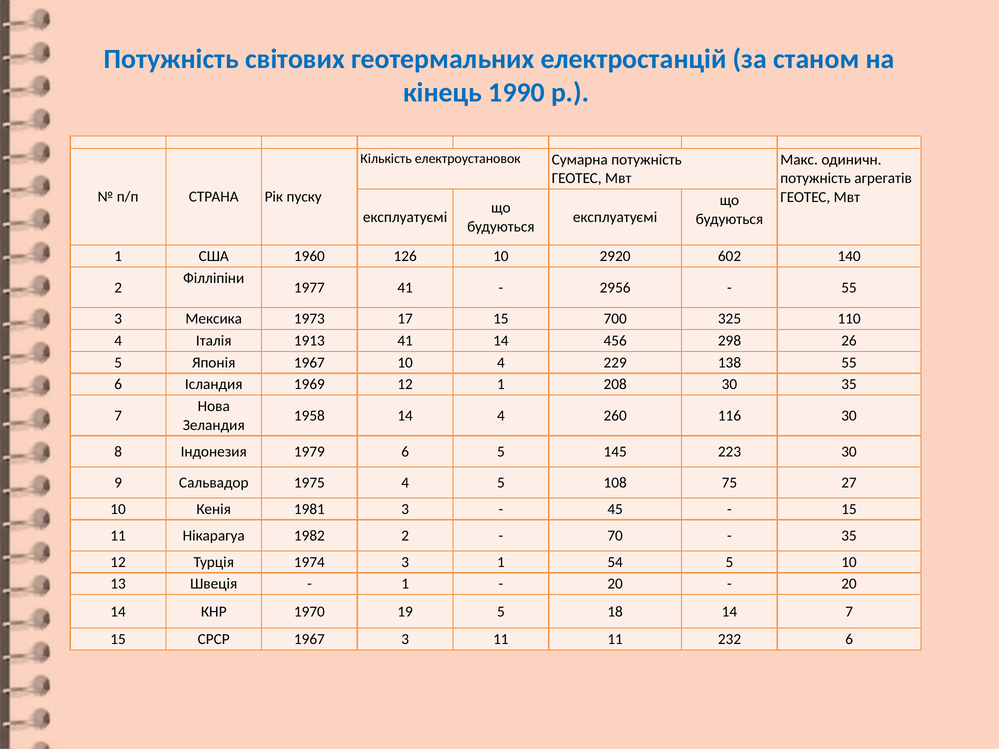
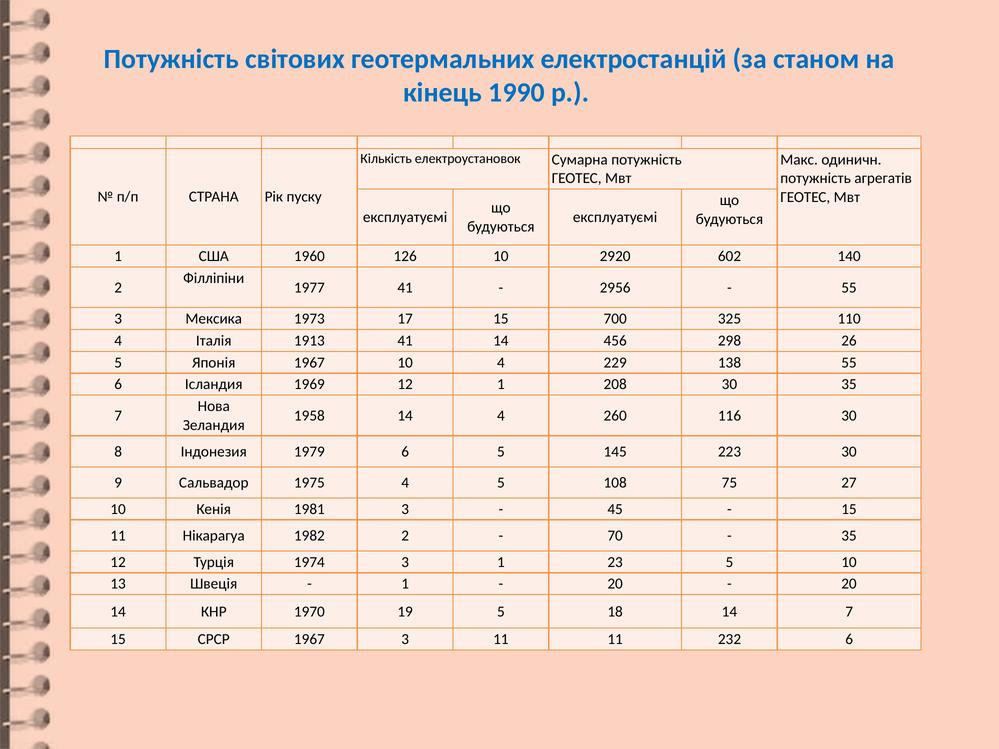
54: 54 -> 23
